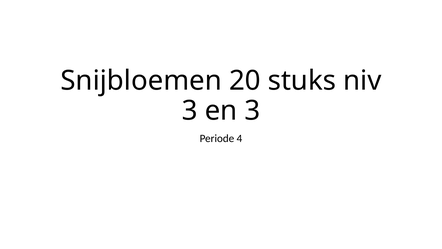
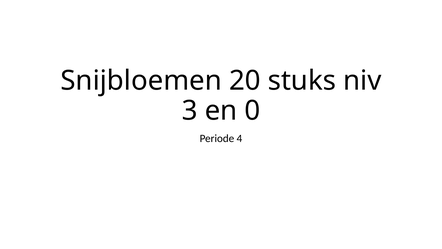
en 3: 3 -> 0
